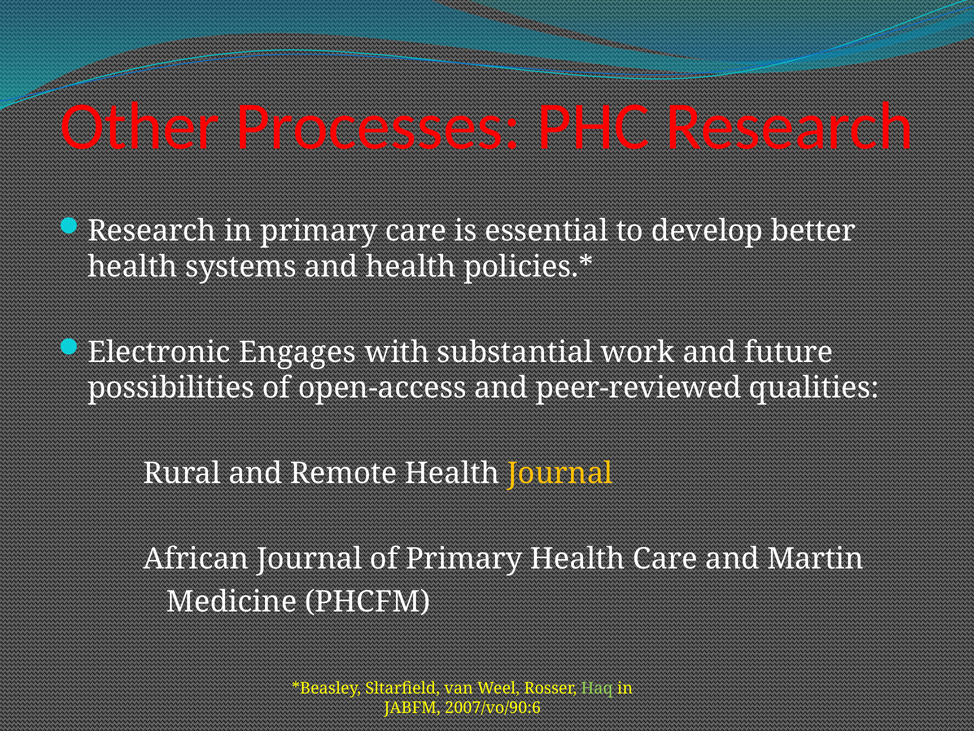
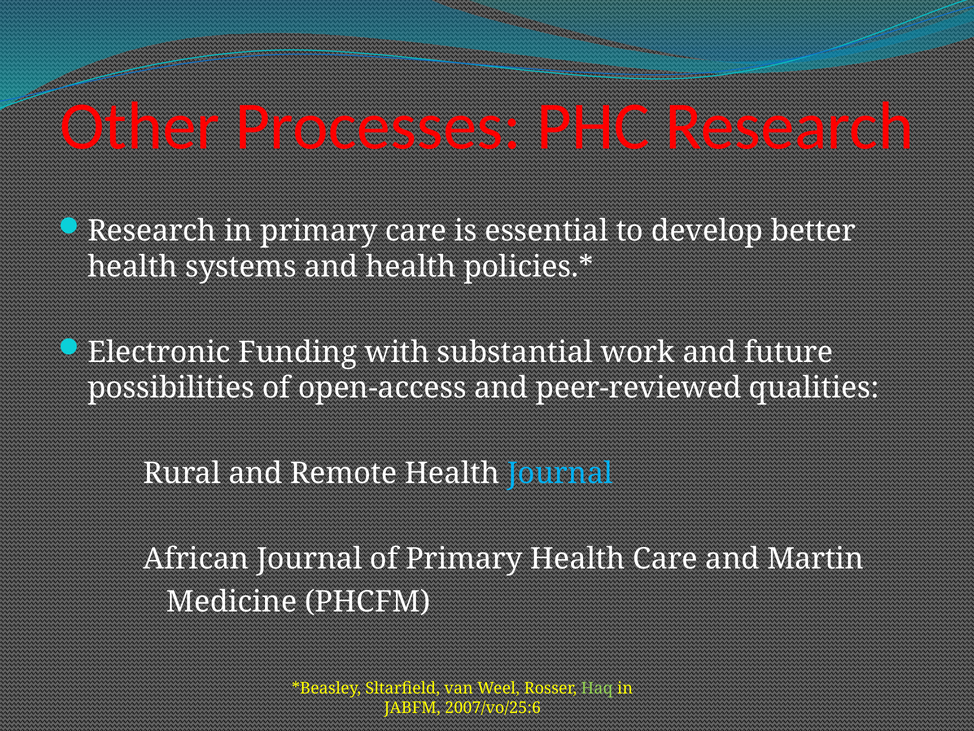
Engages: Engages -> Funding
Journal at (560, 473) colour: yellow -> light blue
2007/vo/90:6: 2007/vo/90:6 -> 2007/vo/25:6
